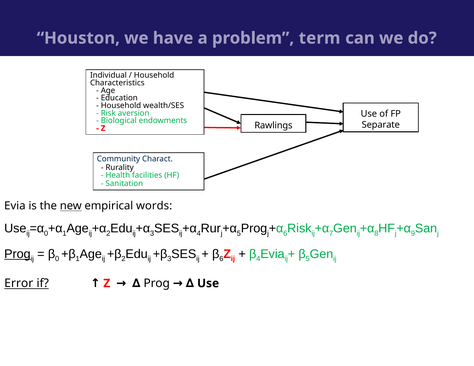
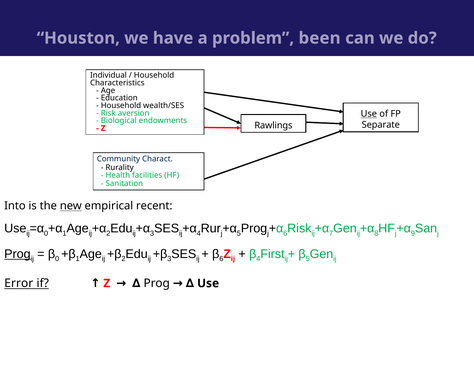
term: term -> been
Use at (369, 114) underline: none -> present
Evia at (15, 206): Evia -> Into
words: words -> recent
Evia at (272, 254): Evia -> First
